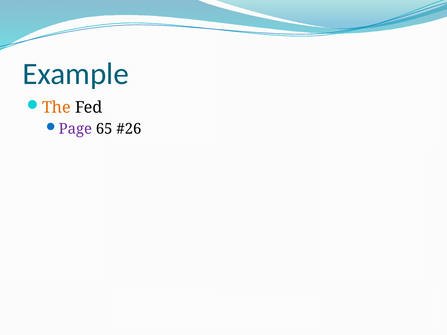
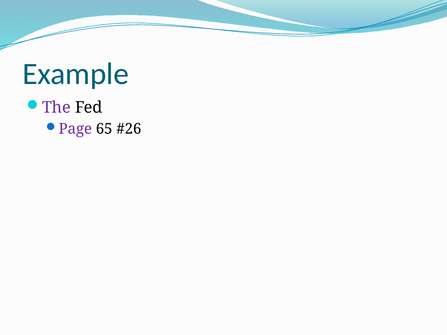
The colour: orange -> purple
